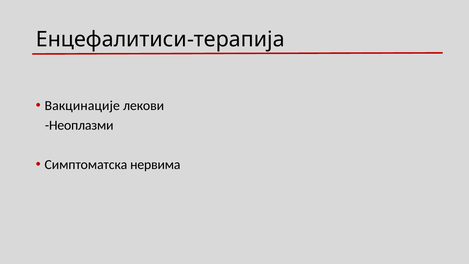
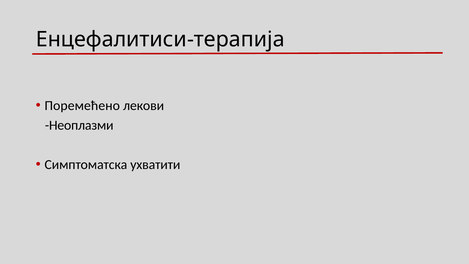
Вакцинације: Вакцинације -> Поремећено
нервима: нервима -> ухватити
